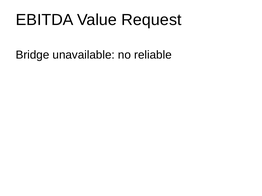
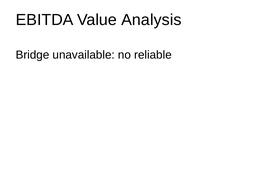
Request: Request -> Analysis
